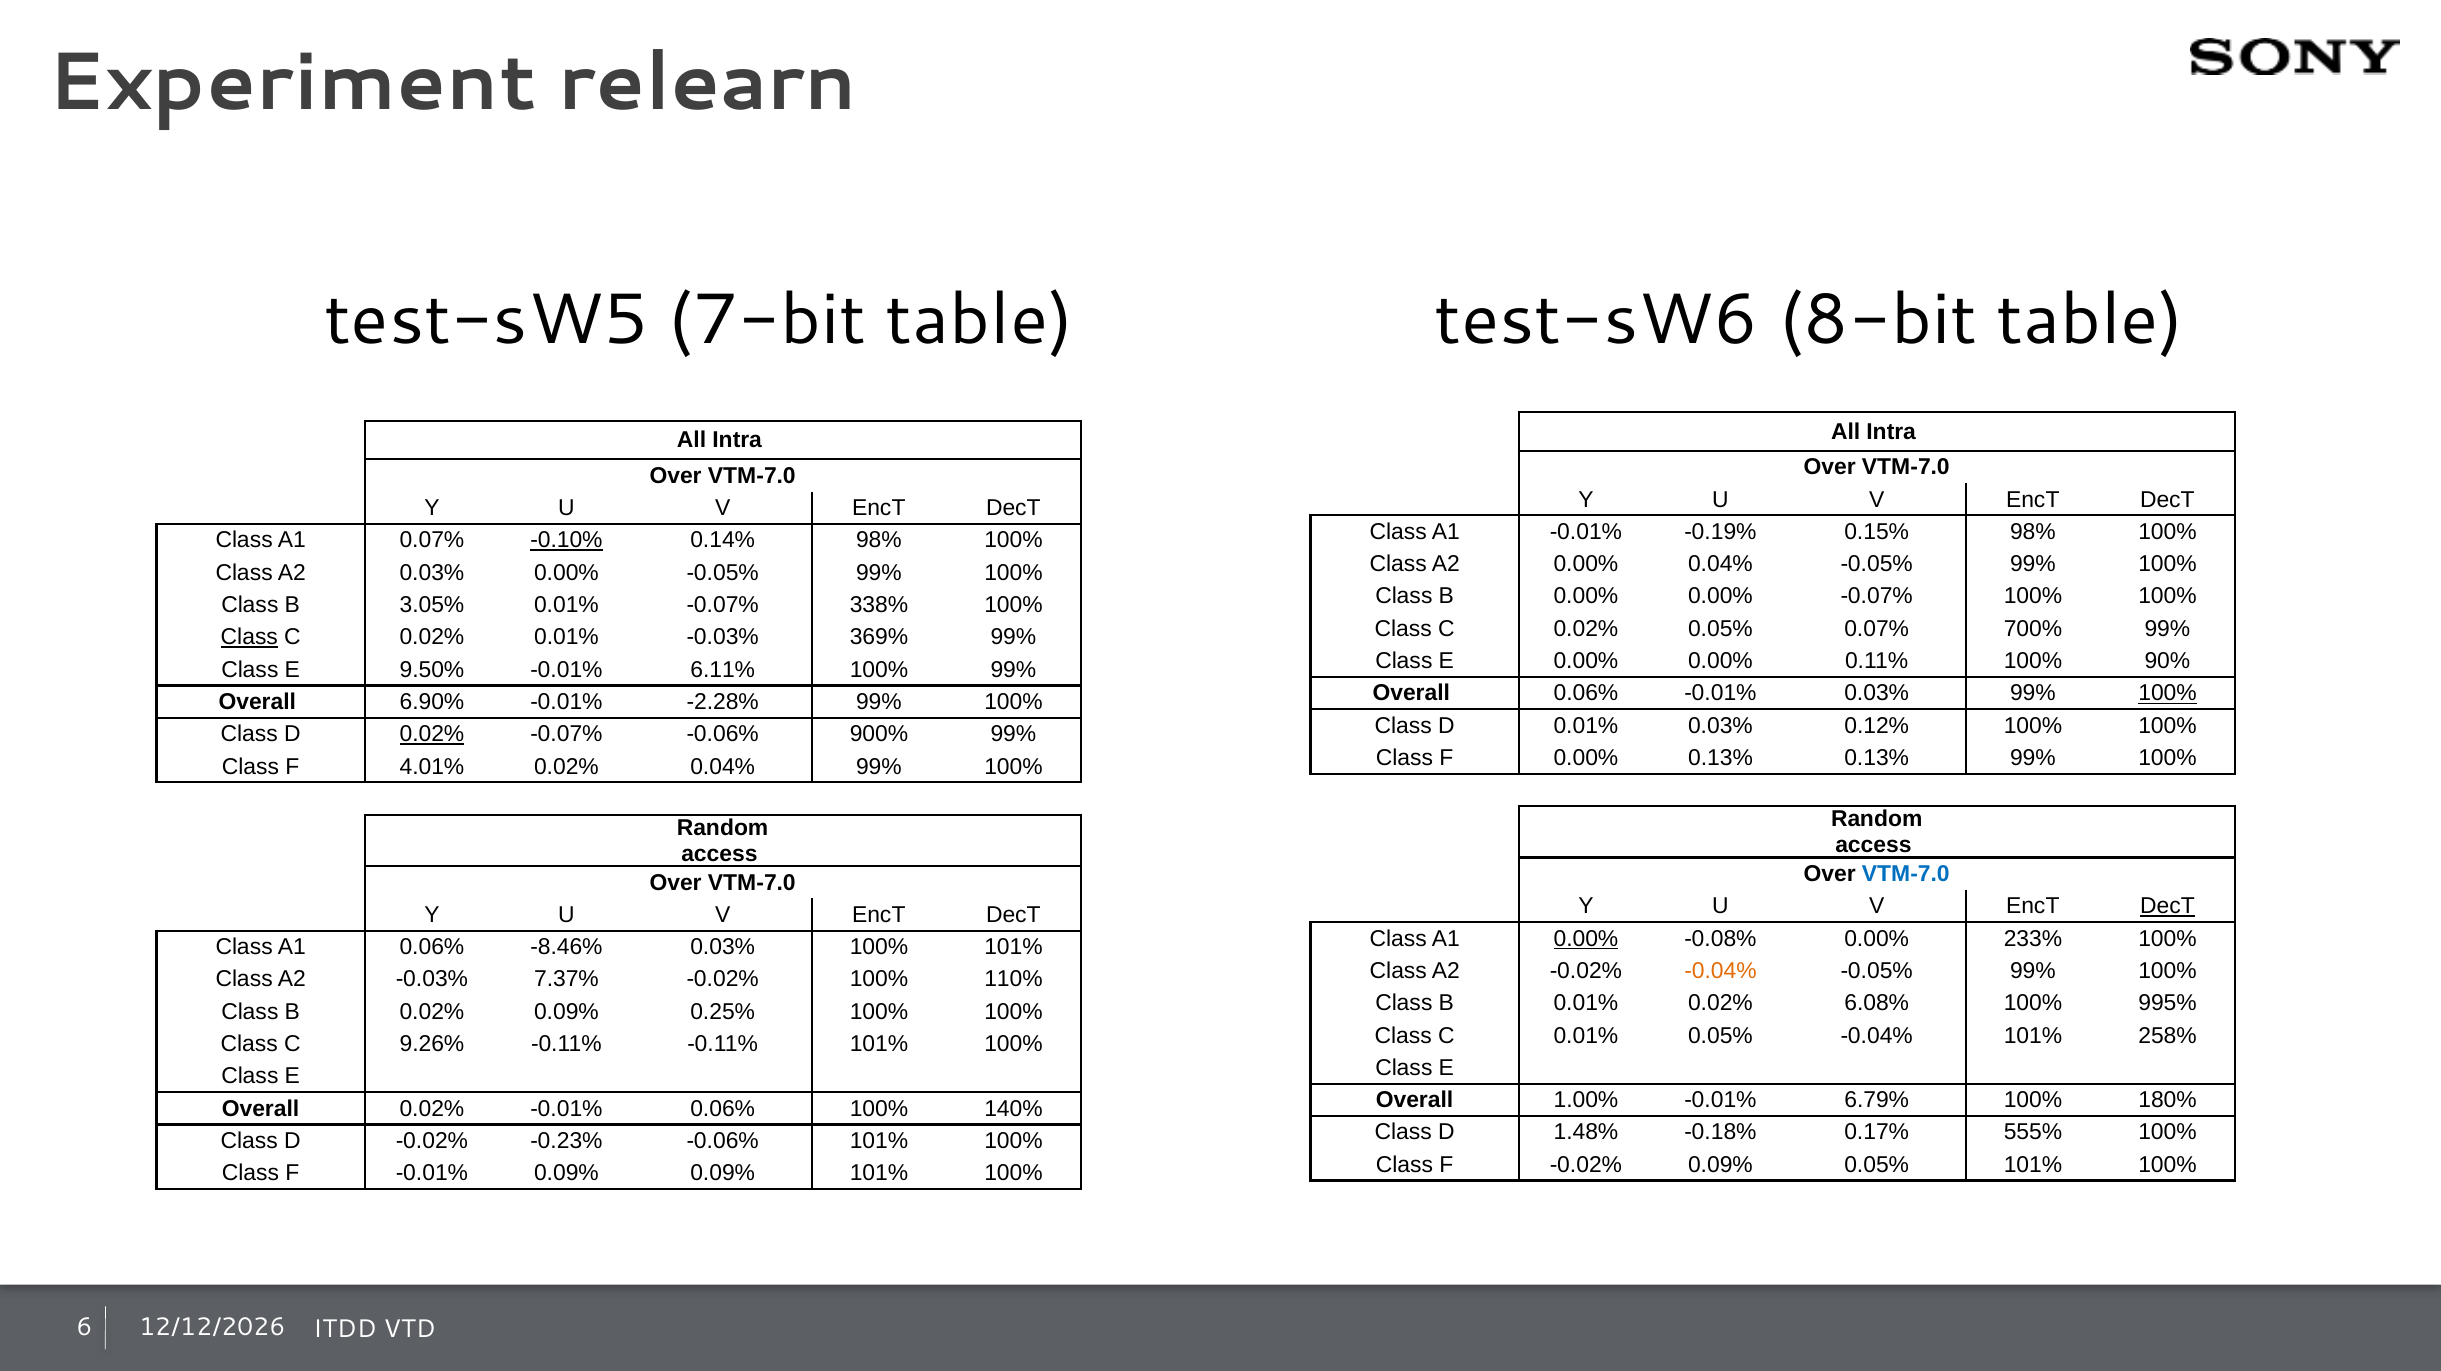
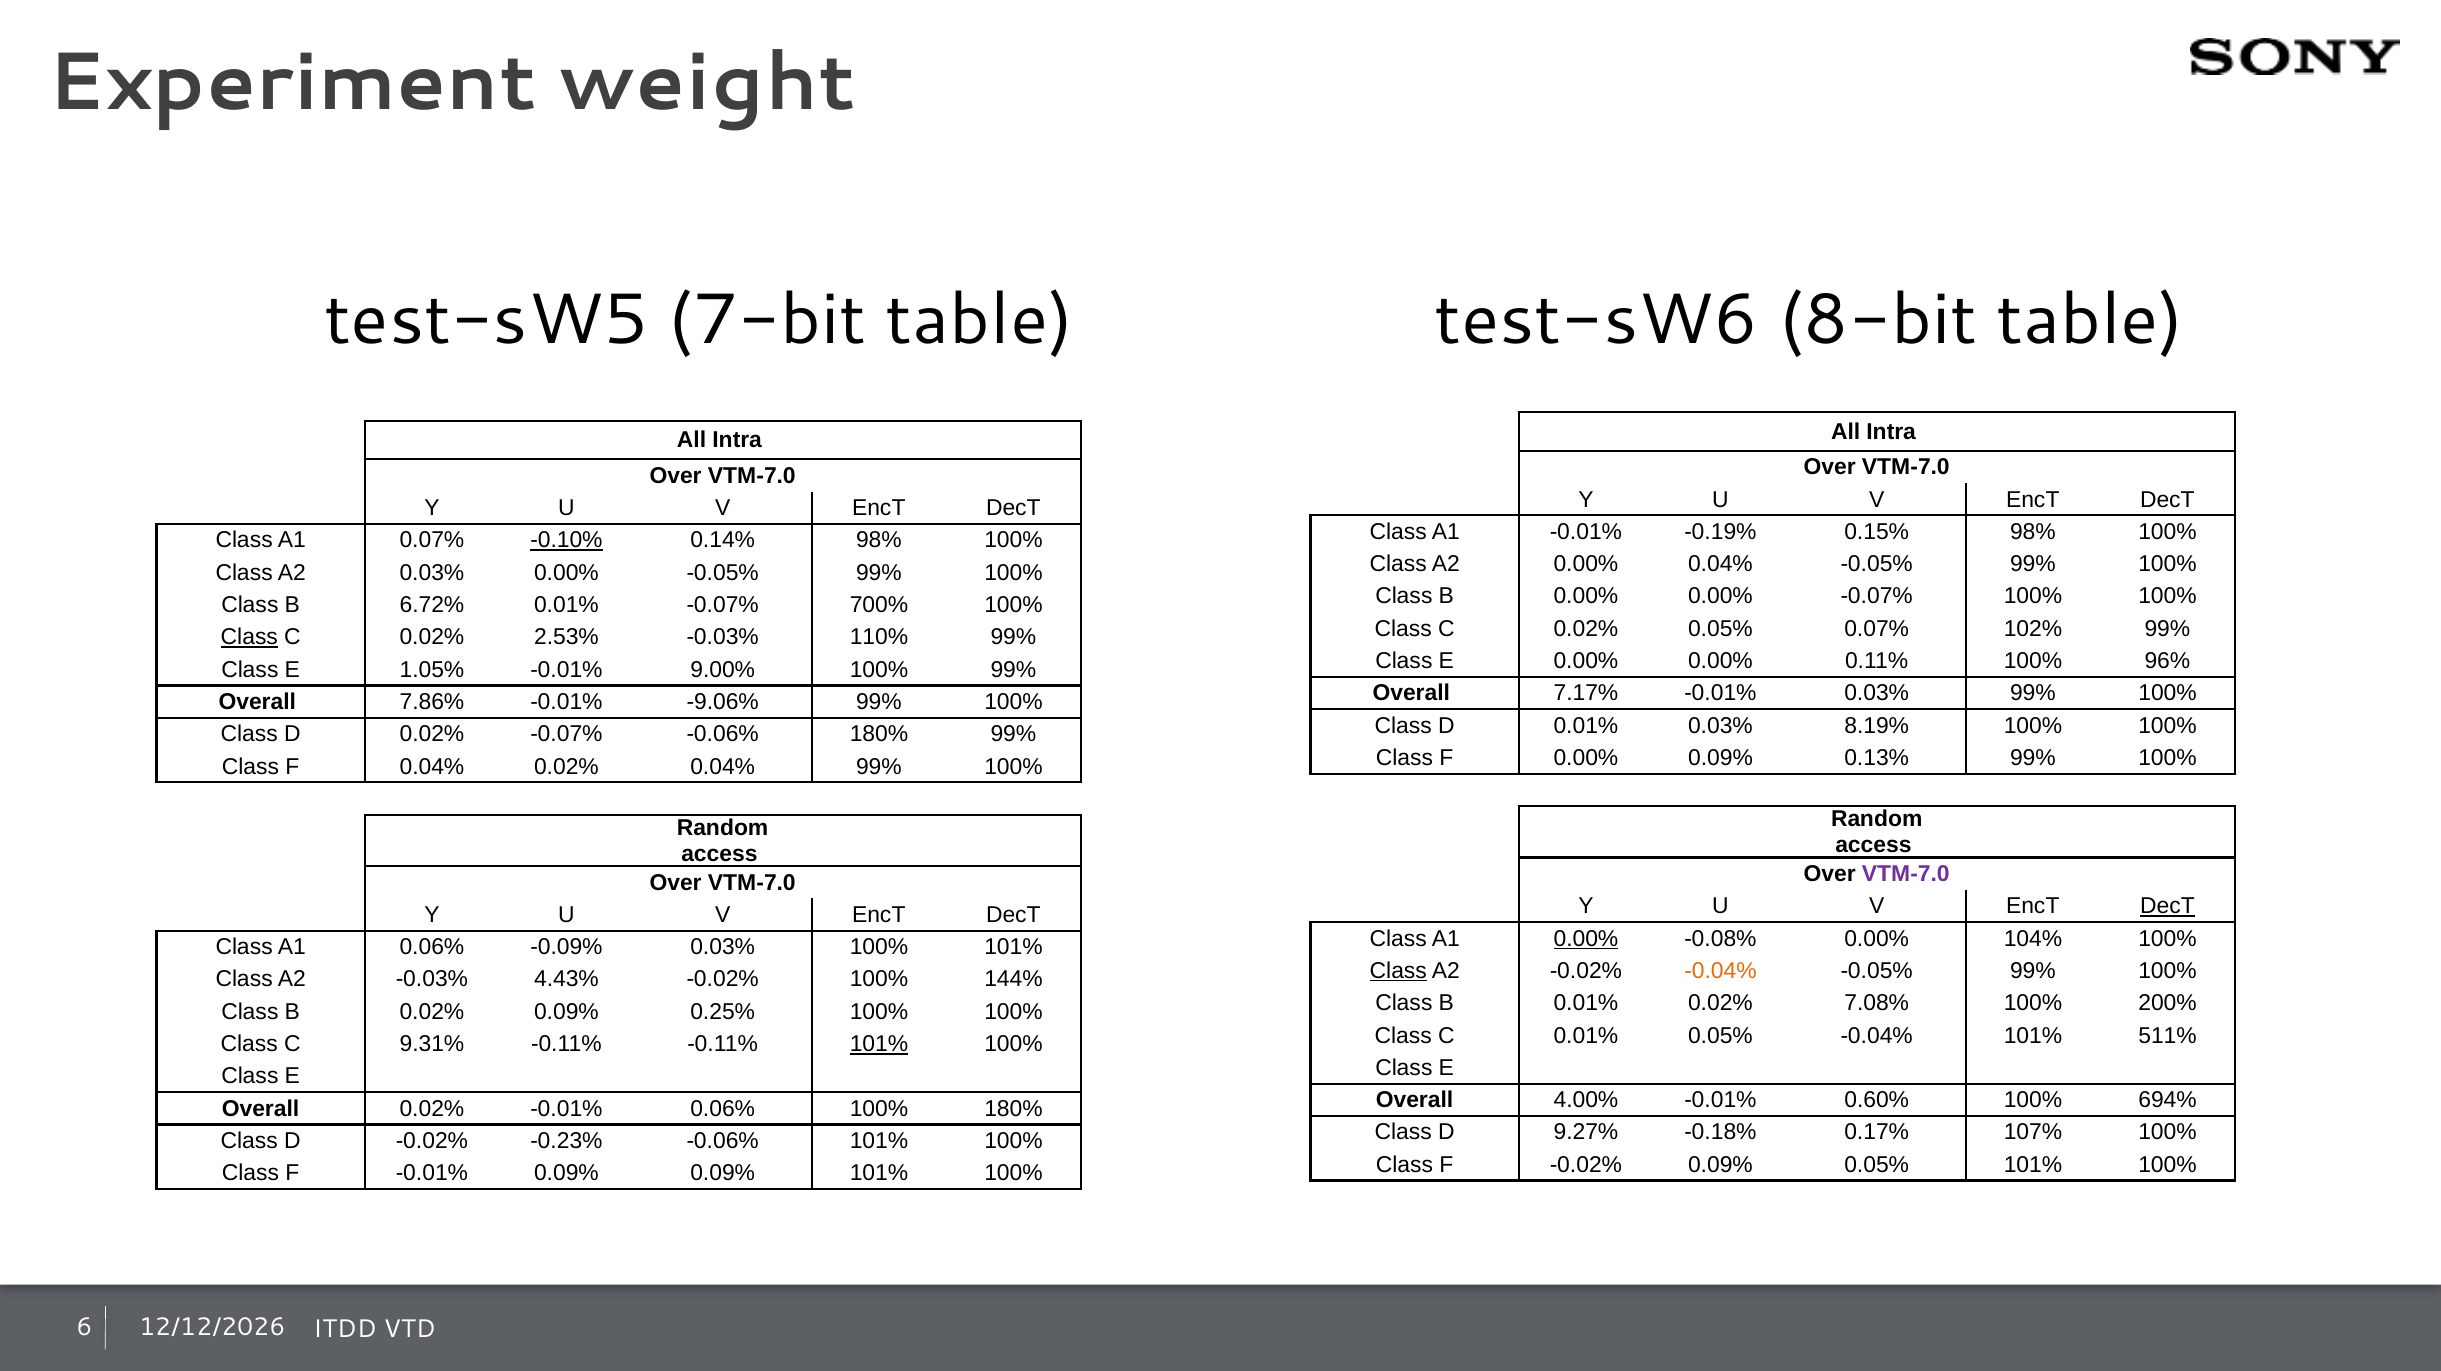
relearn: relearn -> weight
3.05%: 3.05% -> 6.72%
338%: 338% -> 700%
700%: 700% -> 102%
0.02% 0.01%: 0.01% -> 2.53%
369%: 369% -> 110%
90%: 90% -> 96%
9.50%: 9.50% -> 1.05%
6.11%: 6.11% -> 9.00%
Overall 0.06%: 0.06% -> 7.17%
100% at (2168, 693) underline: present -> none
6.90%: 6.90% -> 7.86%
-2.28%: -2.28% -> -9.06%
0.12%: 0.12% -> 8.19%
0.02% at (432, 734) underline: present -> none
-0.06% 900%: 900% -> 180%
0.00% 0.13%: 0.13% -> 0.09%
F 4.01%: 4.01% -> 0.04%
VTM-7.0 at (1906, 874) colour: blue -> purple
233%: 233% -> 104%
-8.46%: -8.46% -> -0.09%
Class at (1398, 971) underline: none -> present
7.37%: 7.37% -> 4.43%
110%: 110% -> 144%
6.08%: 6.08% -> 7.08%
995%: 995% -> 200%
258%: 258% -> 511%
9.26%: 9.26% -> 9.31%
101% at (879, 1044) underline: none -> present
1.00%: 1.00% -> 4.00%
6.79%: 6.79% -> 0.60%
180%: 180% -> 694%
100% 140%: 140% -> 180%
1.48%: 1.48% -> 9.27%
555%: 555% -> 107%
